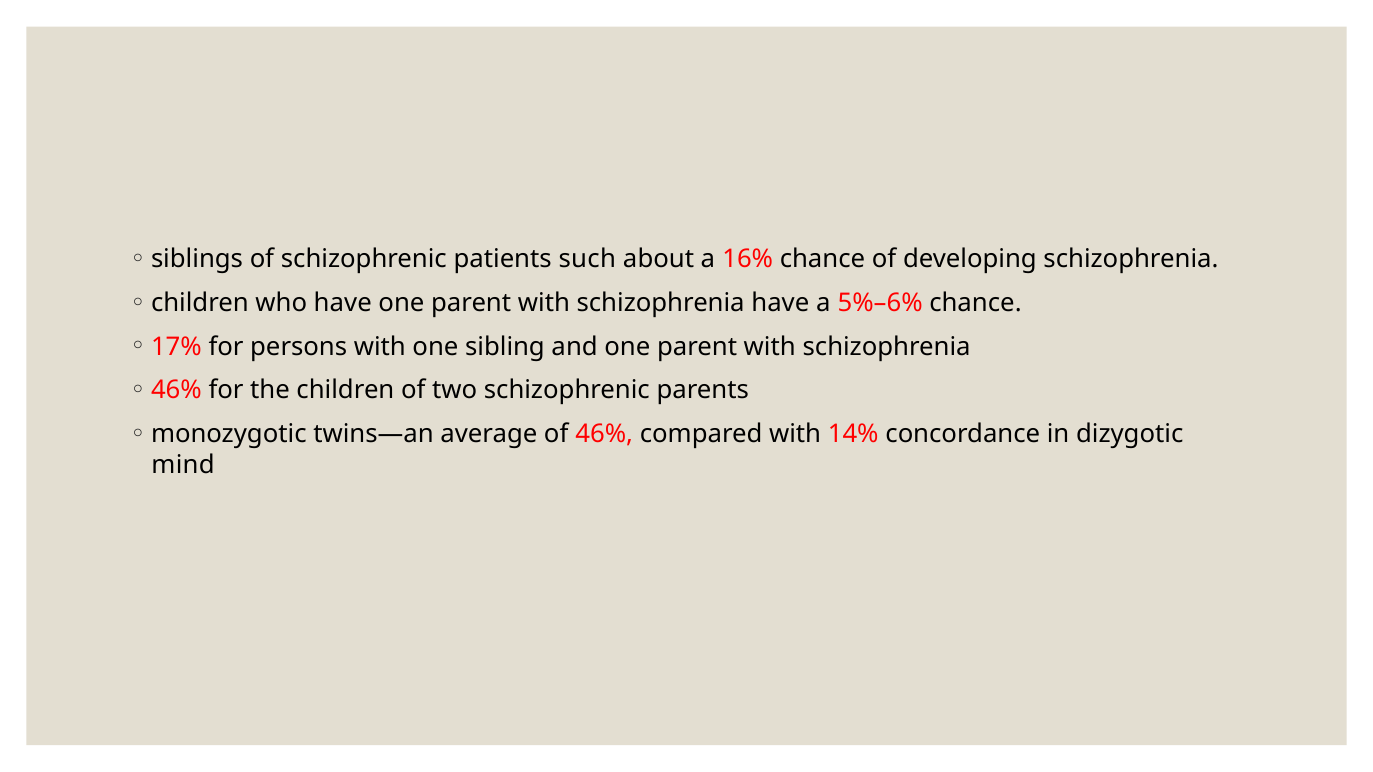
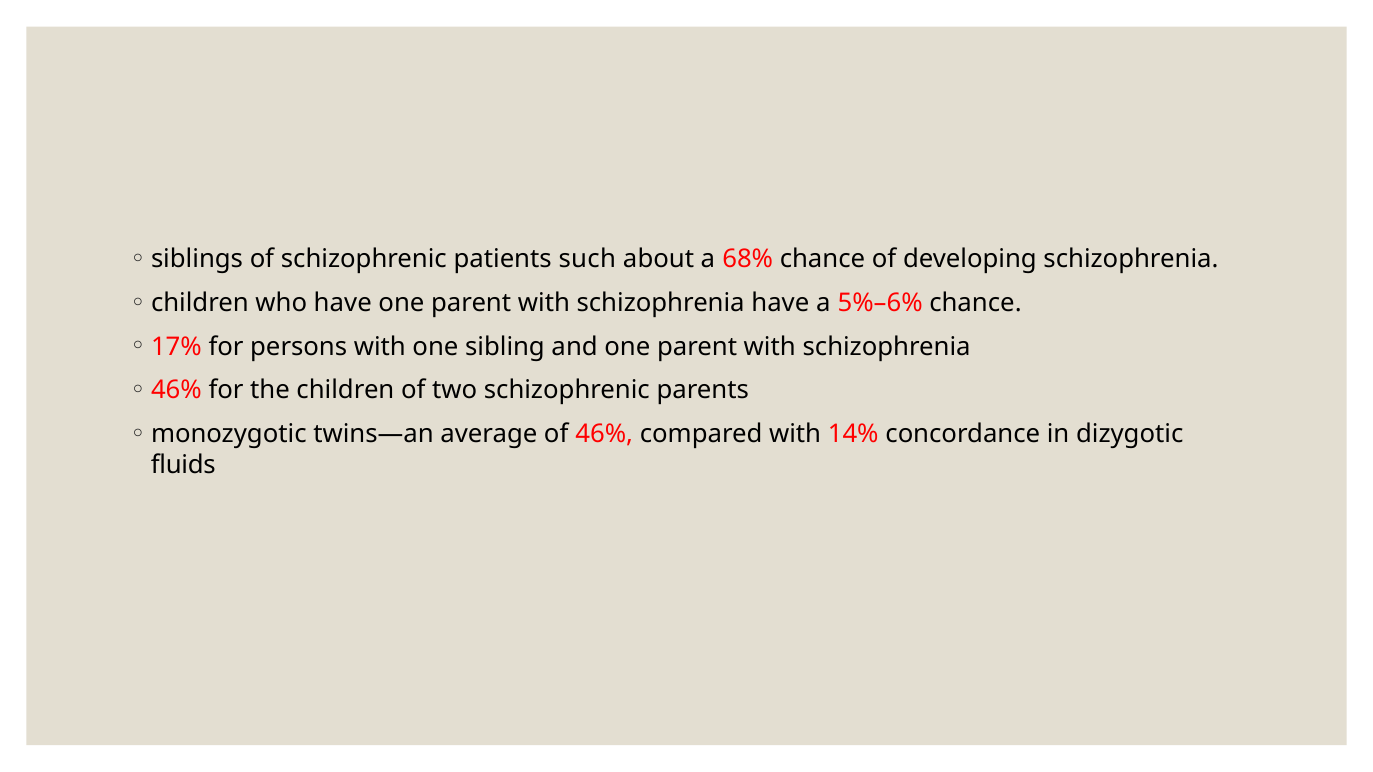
16%: 16% -> 68%
mind: mind -> fluids
